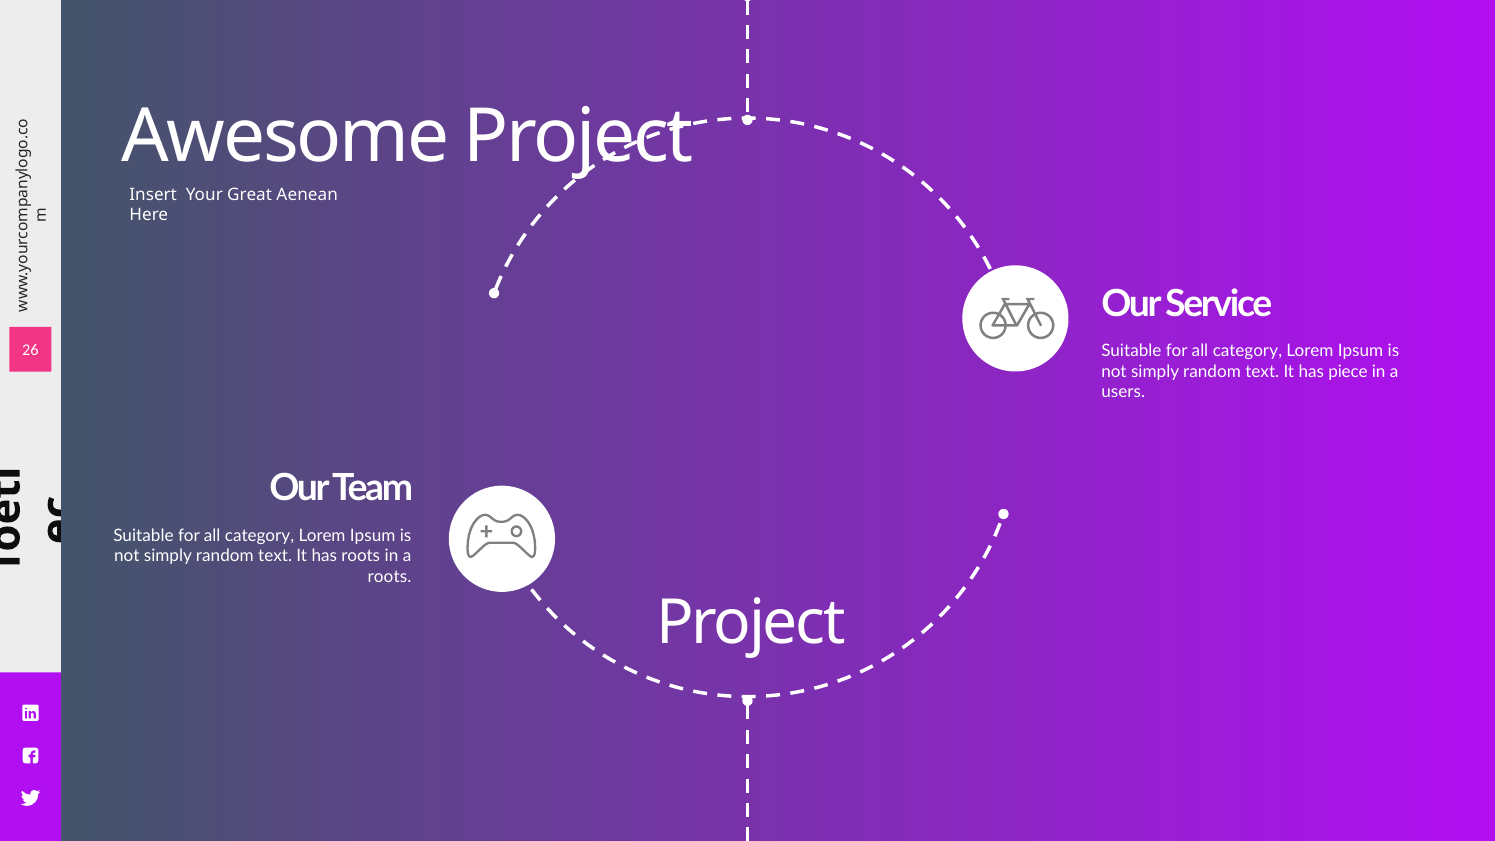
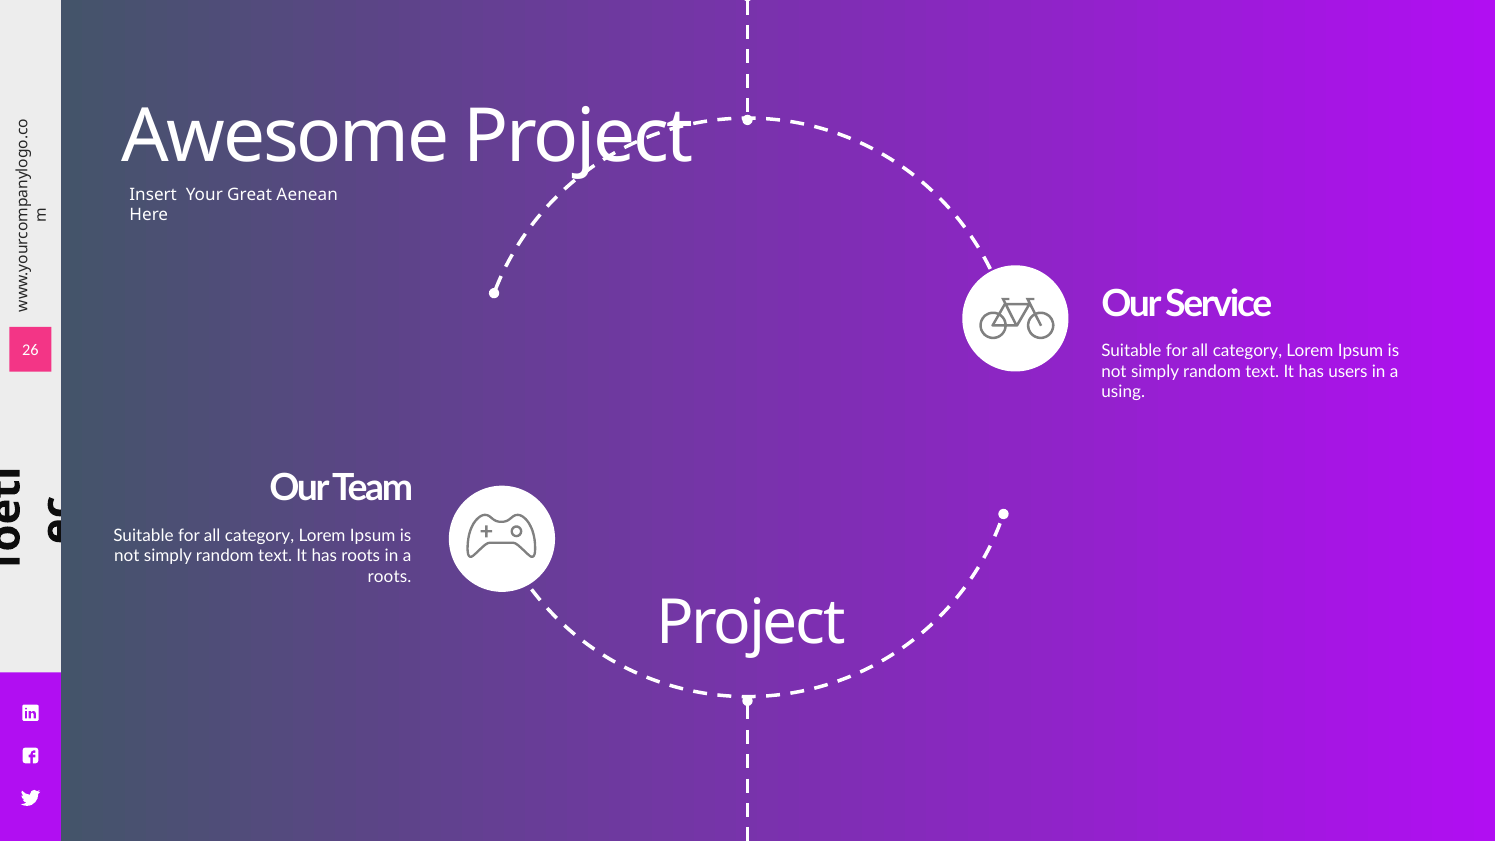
piece: piece -> users
users: users -> using
